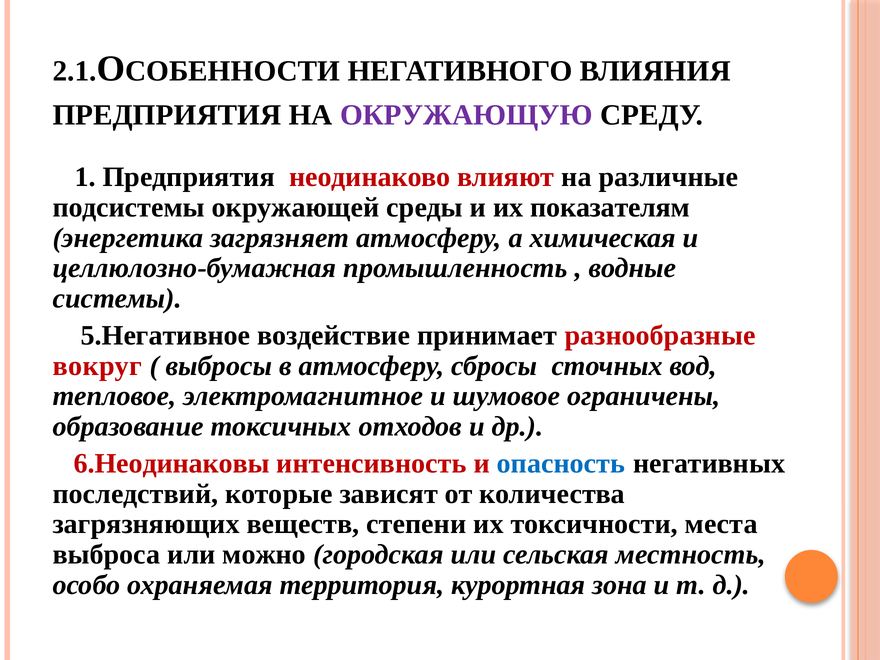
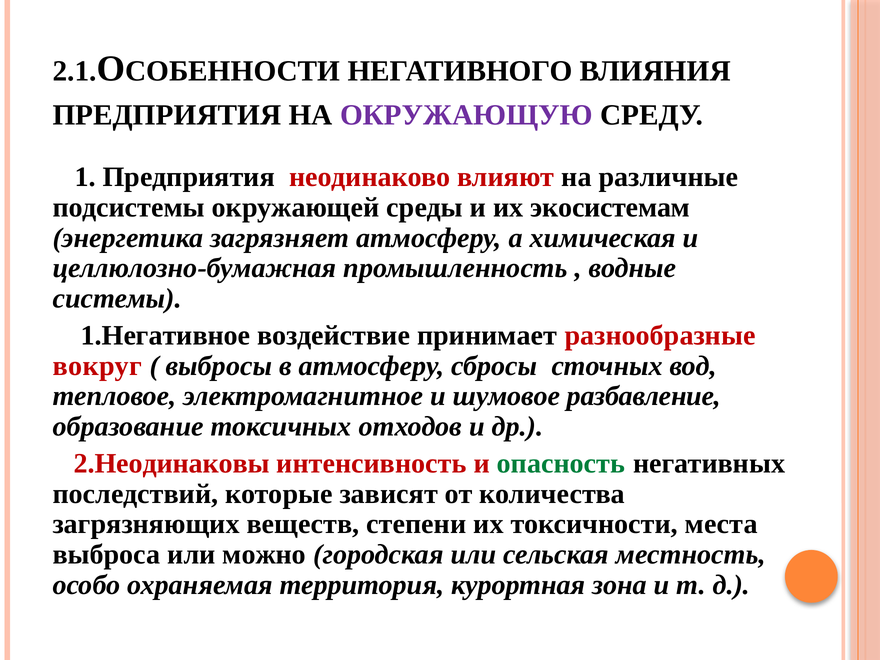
показателям: показателям -> экосистемам
5.Негативное: 5.Негативное -> 1.Негативное
ограничены: ограничены -> разбавление
6.Неодинаковы: 6.Неодинаковы -> 2.Неодинаковы
опасность colour: blue -> green
